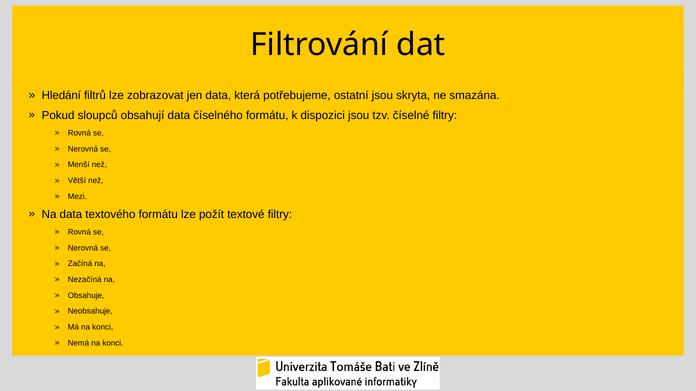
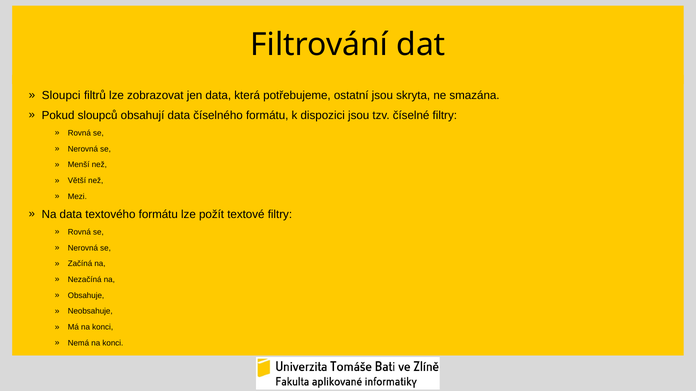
Hledání: Hledání -> Sloupci
